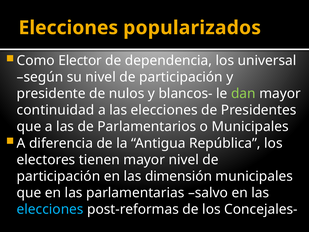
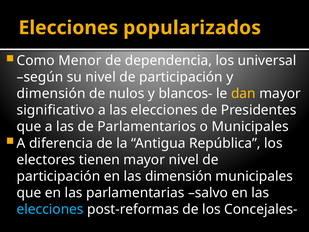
Elector: Elector -> Menor
presidente at (51, 94): presidente -> dimensión
dan colour: light green -> yellow
continuidad: continuidad -> significativo
